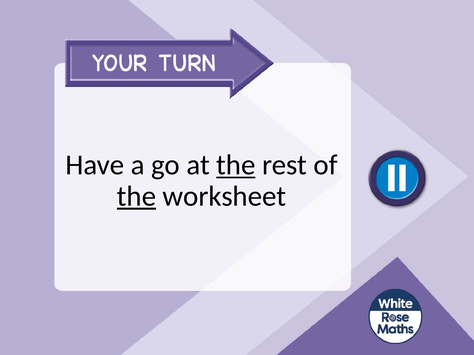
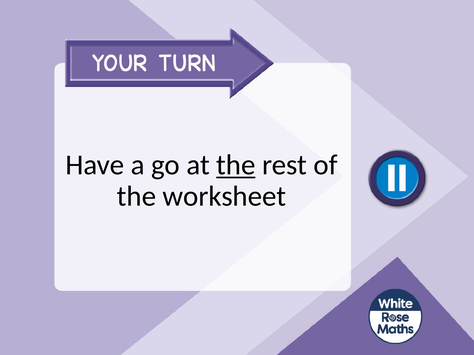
the at (136, 196) underline: present -> none
